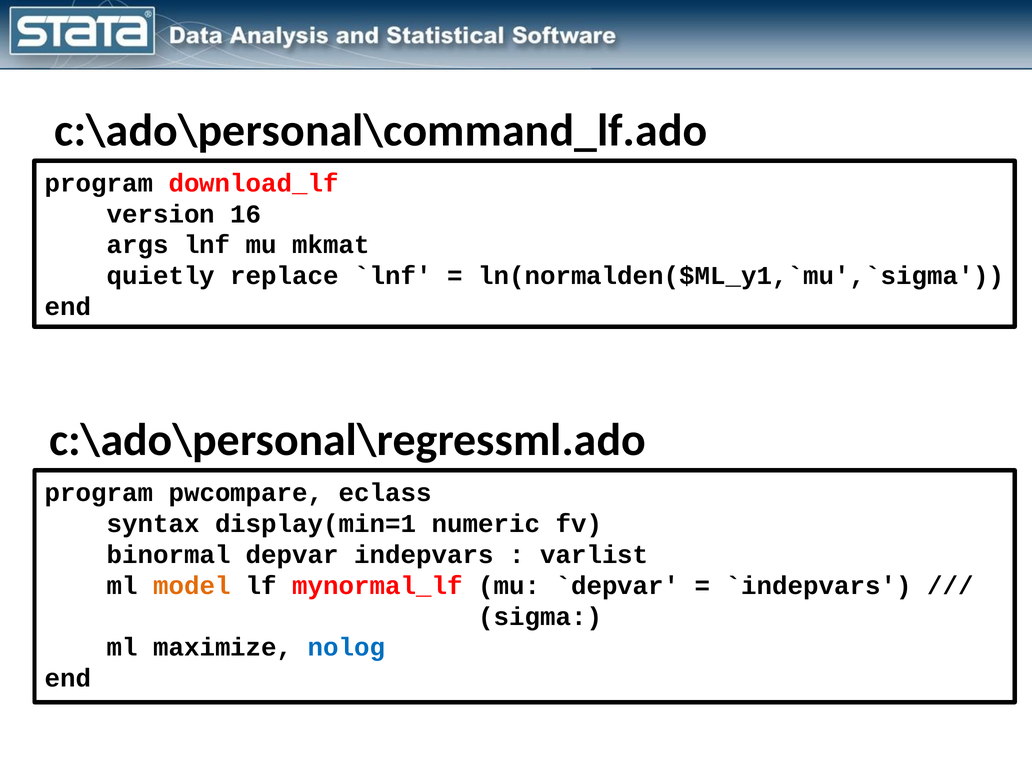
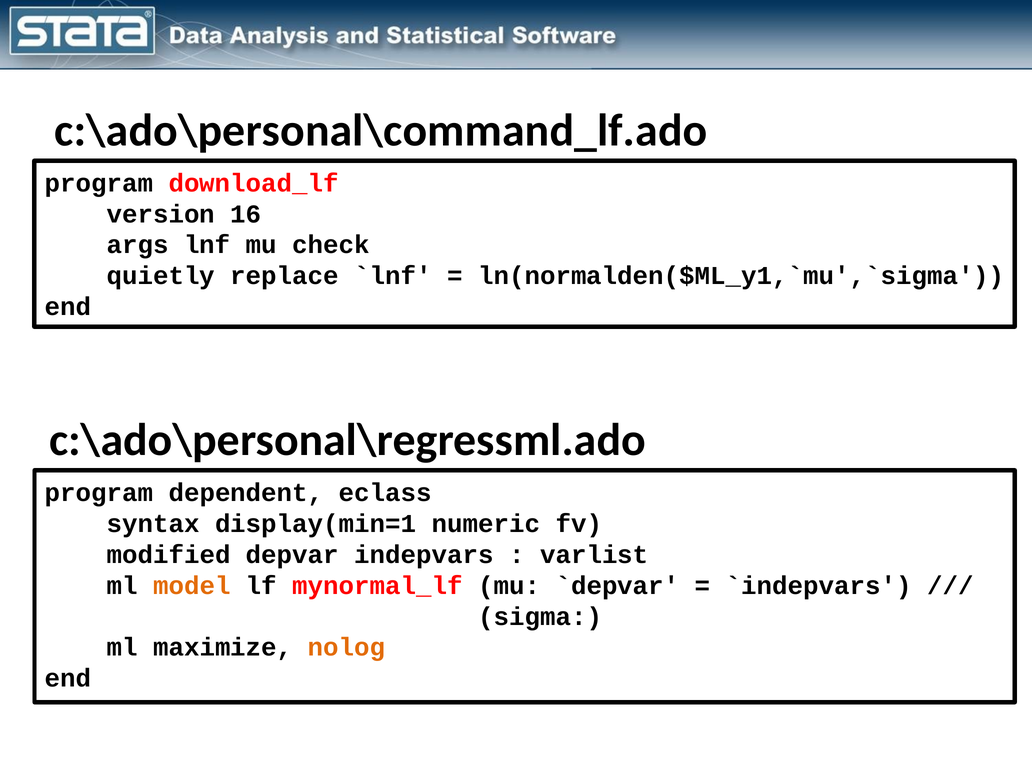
mkmat: mkmat -> check
pwcompare: pwcompare -> dependent
binormal: binormal -> modified
nolog colour: blue -> orange
